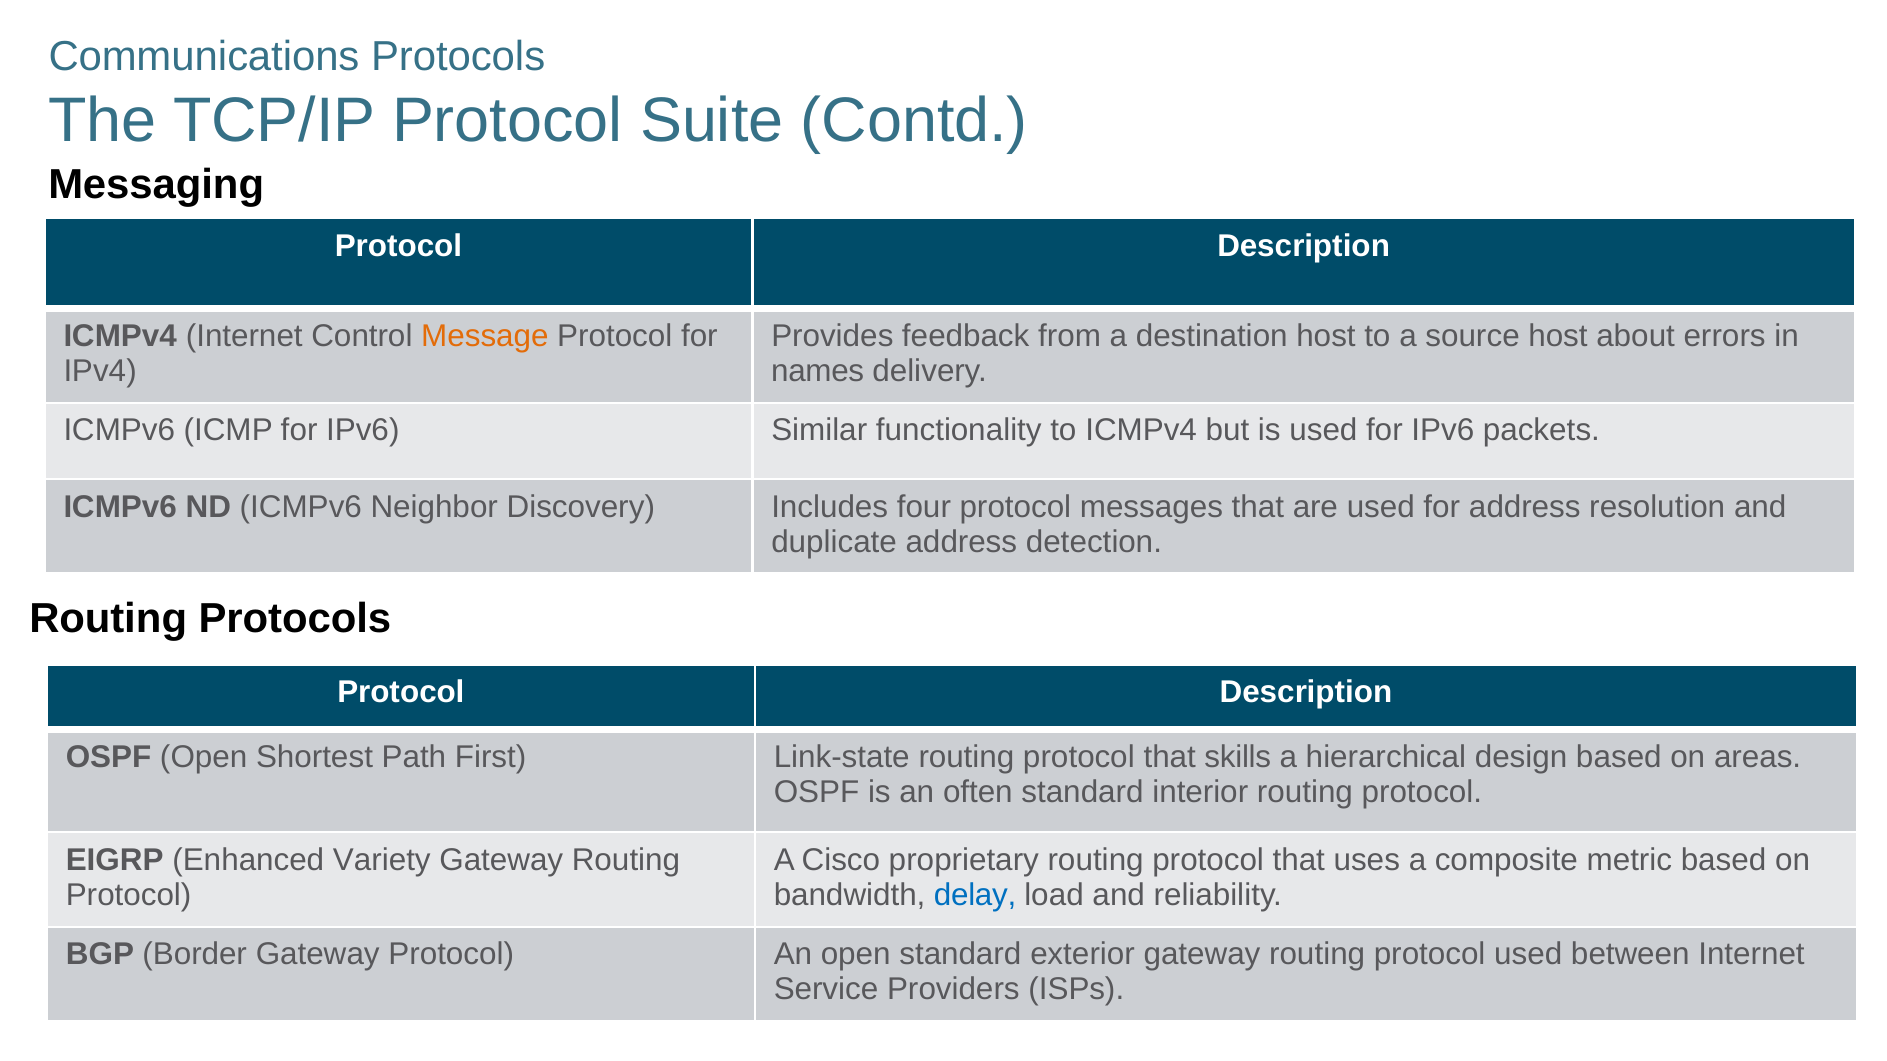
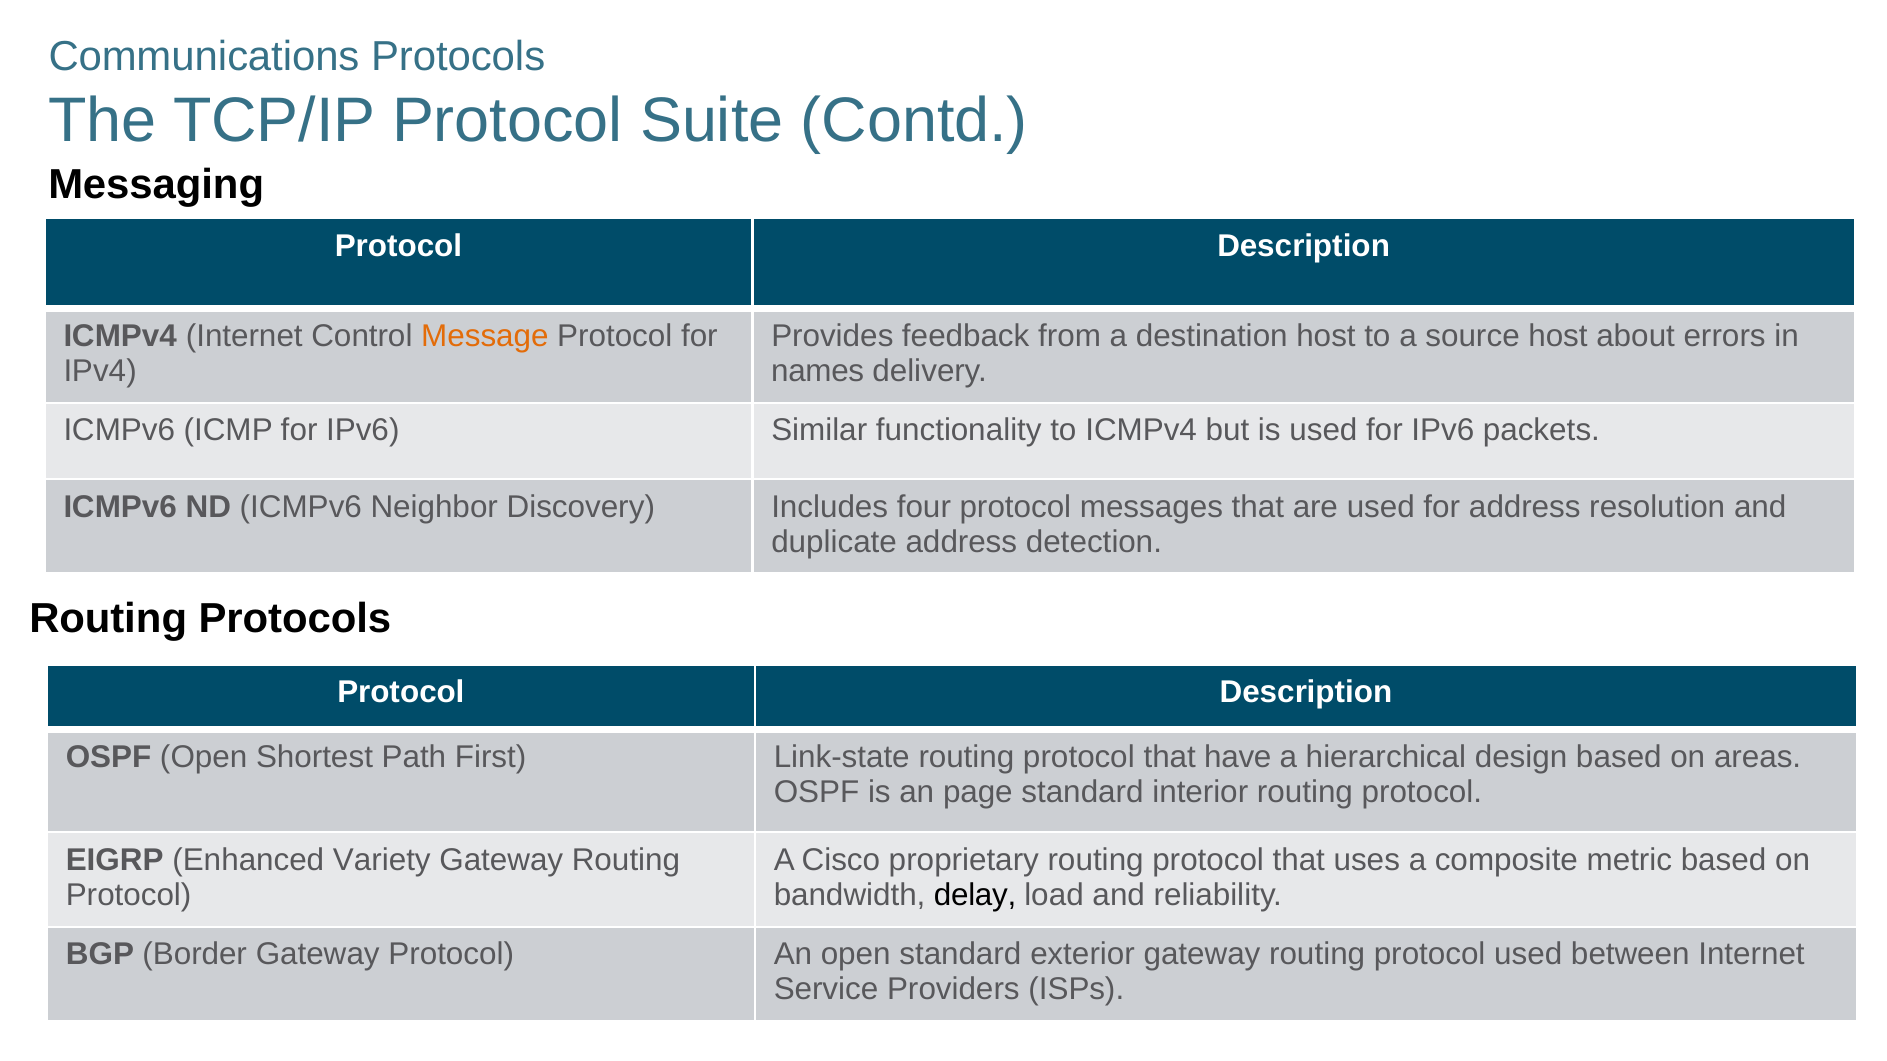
skills: skills -> have
often: often -> page
delay colour: blue -> black
